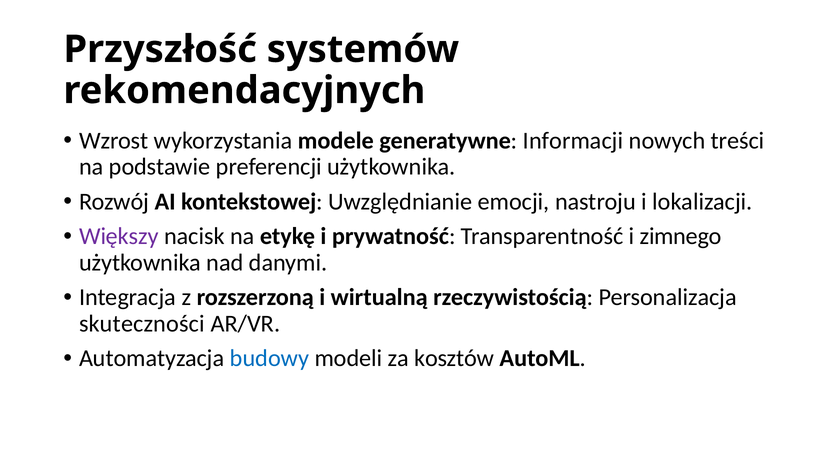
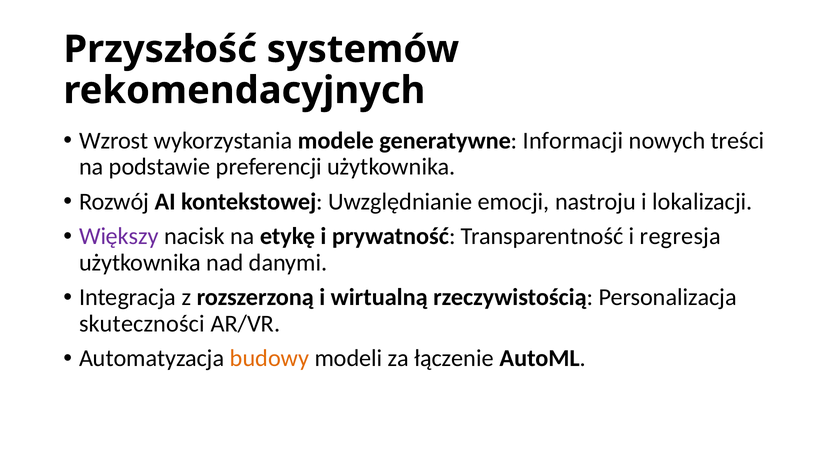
zimnego: zimnego -> regresja
budowy colour: blue -> orange
kosztów: kosztów -> łączenie
